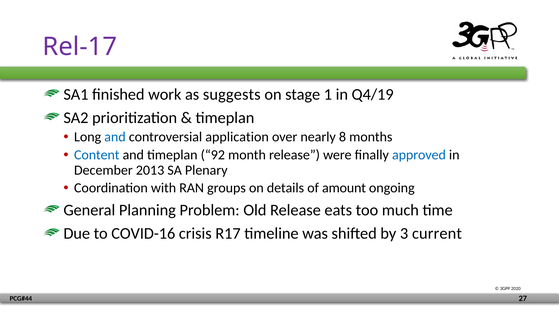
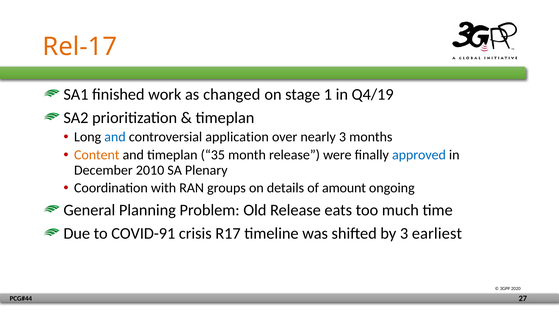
Rel-17 colour: purple -> orange
suggests: suggests -> changed
nearly 8: 8 -> 3
Content colour: blue -> orange
92: 92 -> 35
2013: 2013 -> 2010
COVID-16: COVID-16 -> COVID-91
current: current -> earliest
